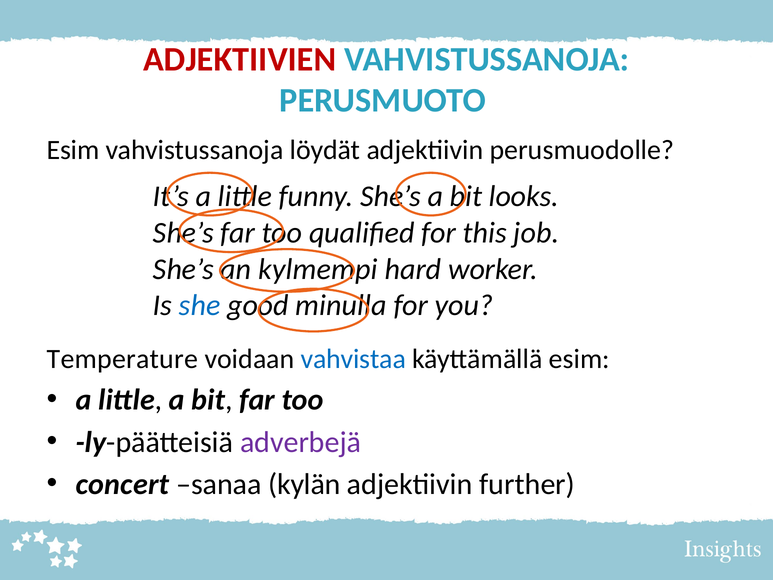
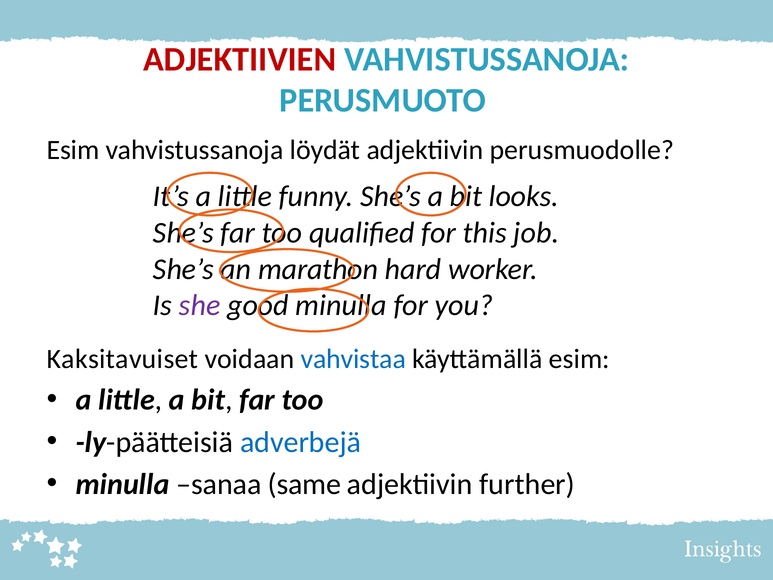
kylmempi: kylmempi -> marathon
she colour: blue -> purple
Temperature: Temperature -> Kaksitavuiset
adverbejä colour: purple -> blue
concert at (122, 484): concert -> minulla
kylän: kylän -> same
